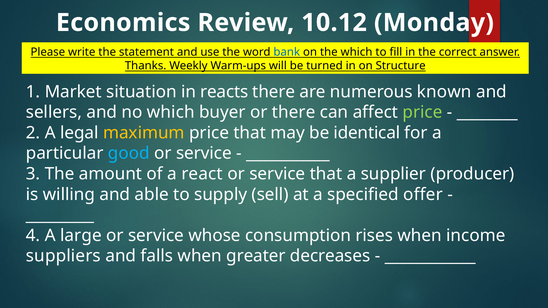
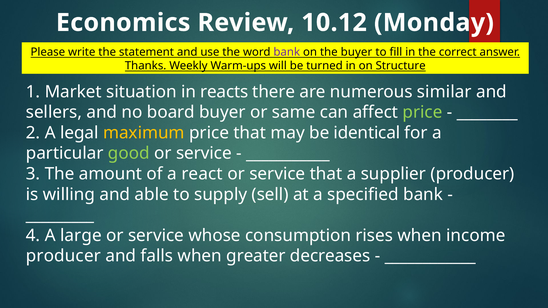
bank at (287, 52) colour: blue -> purple
the which: which -> buyer
known: known -> similar
no which: which -> board
or there: there -> same
good colour: light blue -> light green
specified offer: offer -> bank
suppliers at (63, 256): suppliers -> producer
